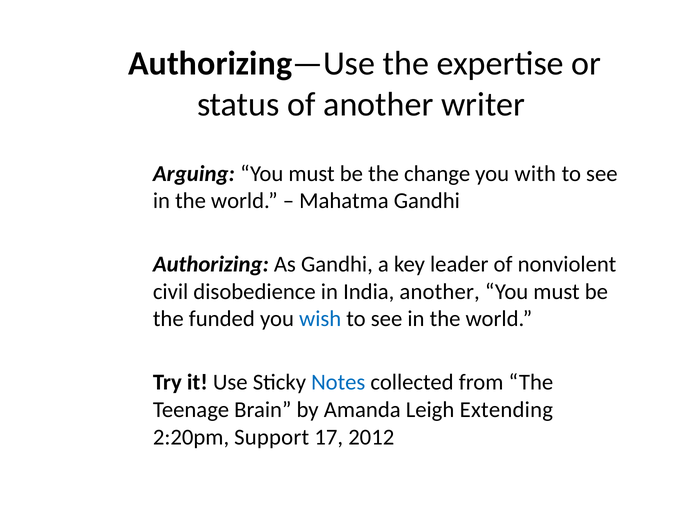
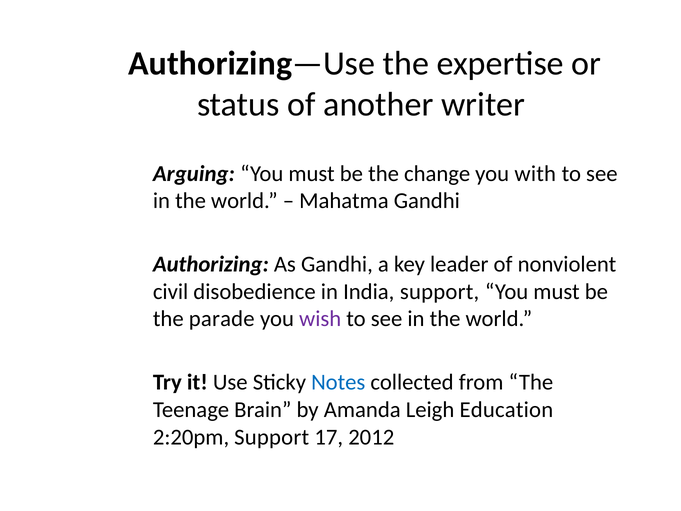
India another: another -> support
funded: funded -> parade
wish colour: blue -> purple
Extending: Extending -> Education
